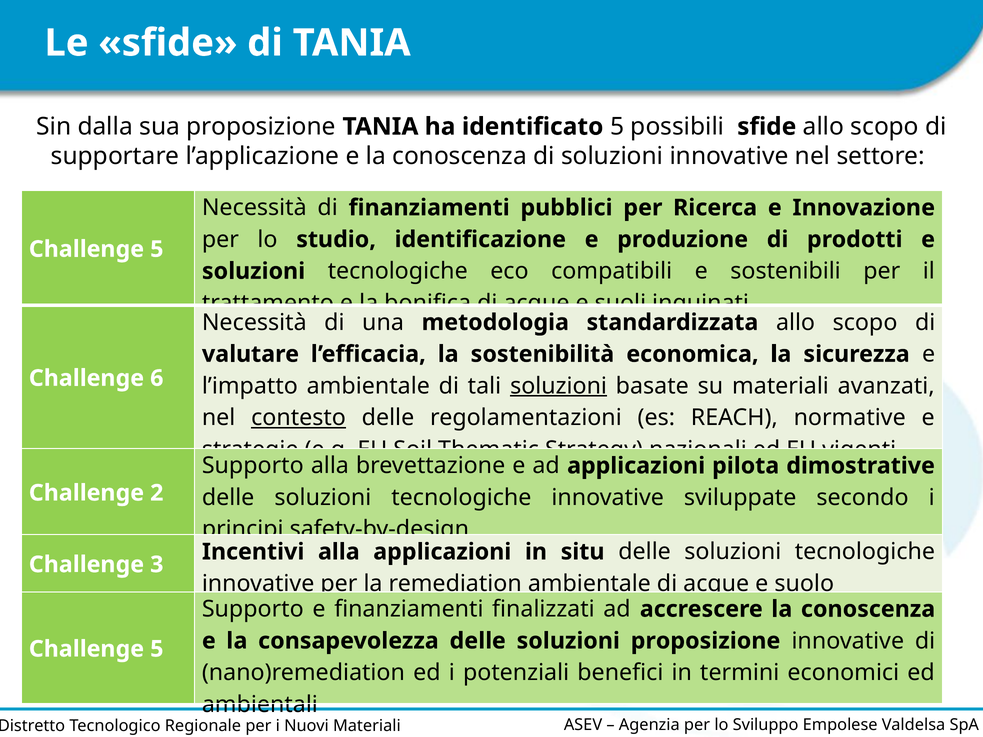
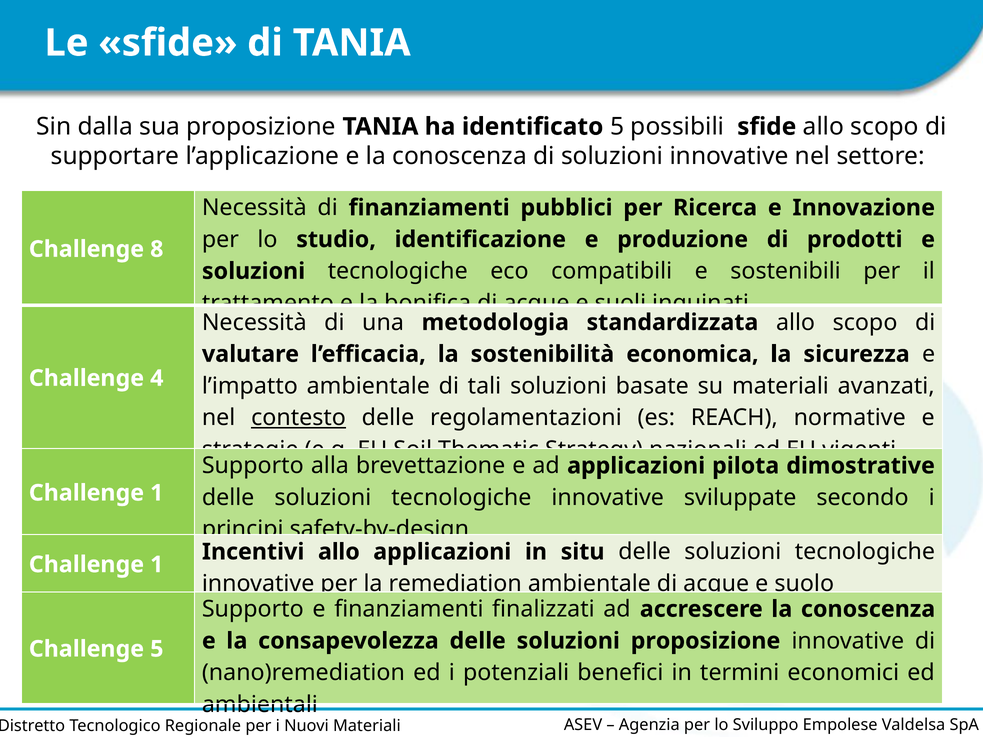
5 at (157, 249): 5 -> 8
6: 6 -> 4
soluzioni at (559, 386) underline: present -> none
2 at (157, 493): 2 -> 1
Incentivi alla: alla -> allo
3 at (157, 565): 3 -> 1
